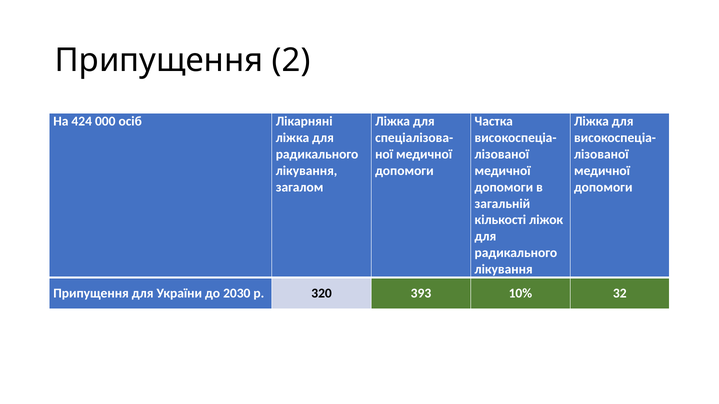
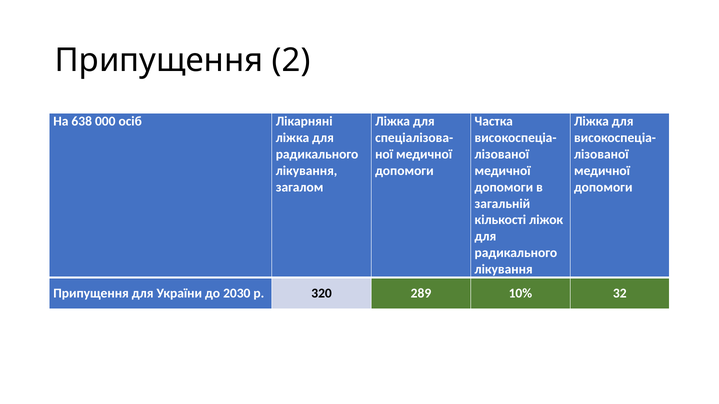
424: 424 -> 638
393: 393 -> 289
